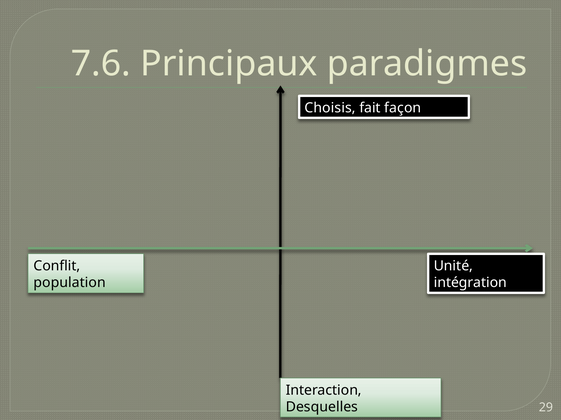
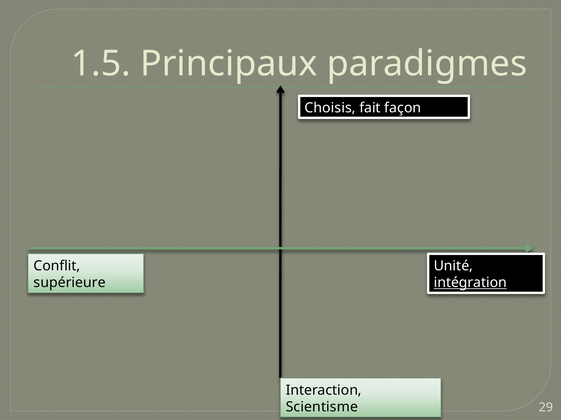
7.6: 7.6 -> 1.5
population: population -> supérieure
intégration underline: none -> present
Desquelles: Desquelles -> Scientisme
